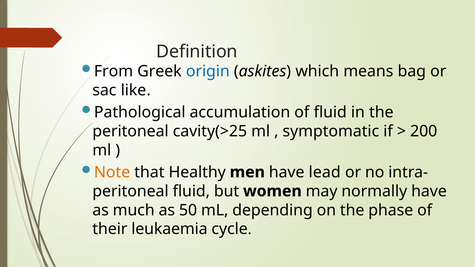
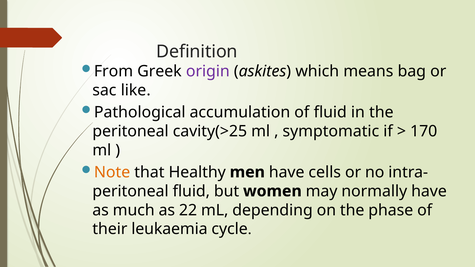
origin colour: blue -> purple
200: 200 -> 170
lead: lead -> cells
50: 50 -> 22
